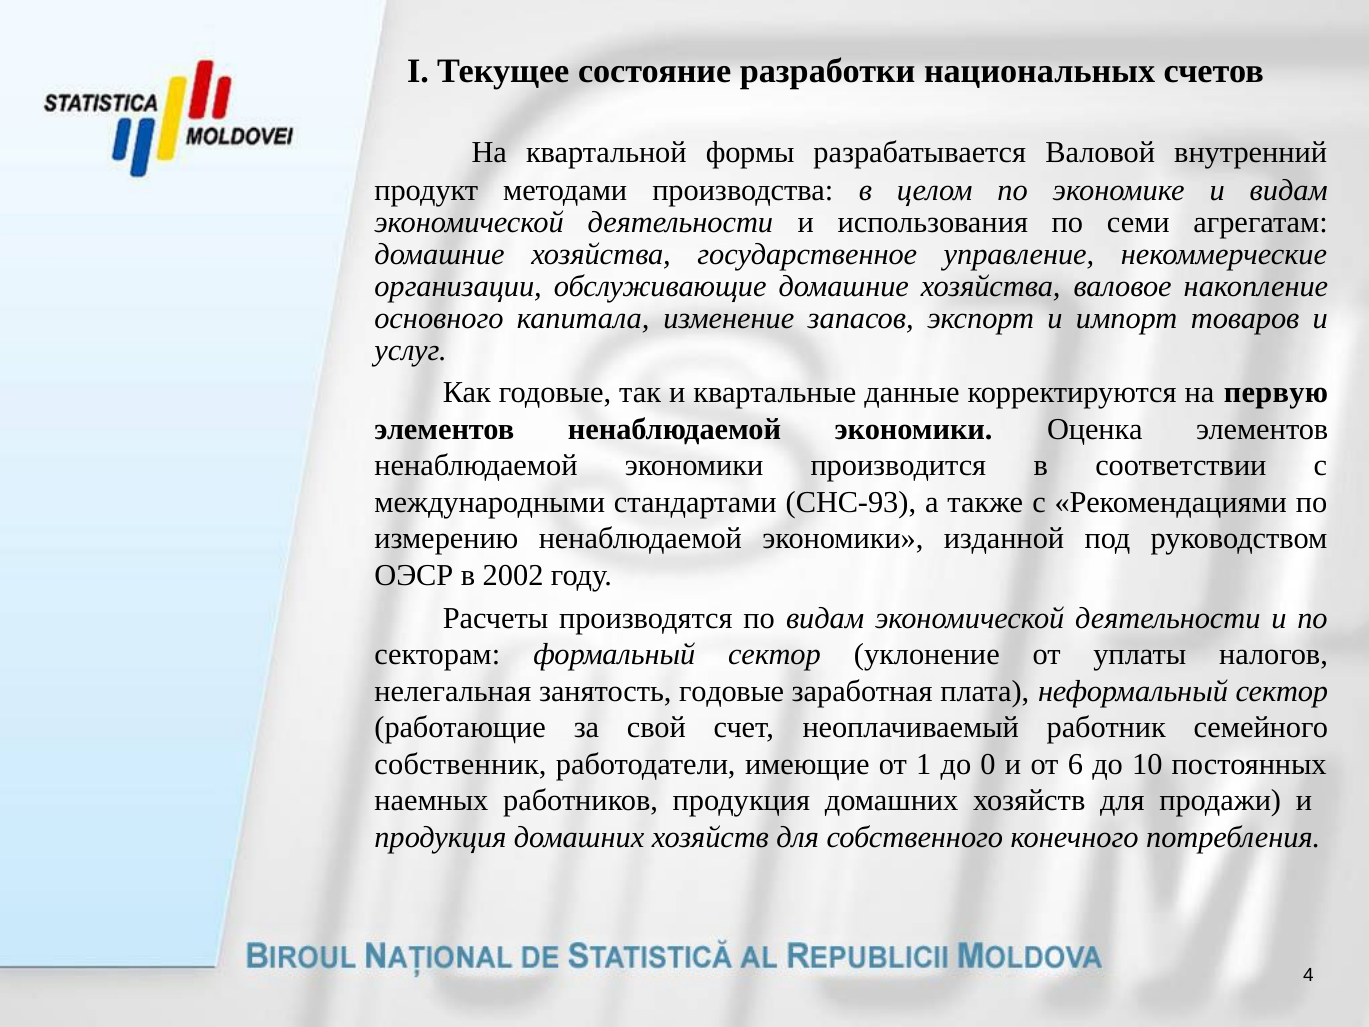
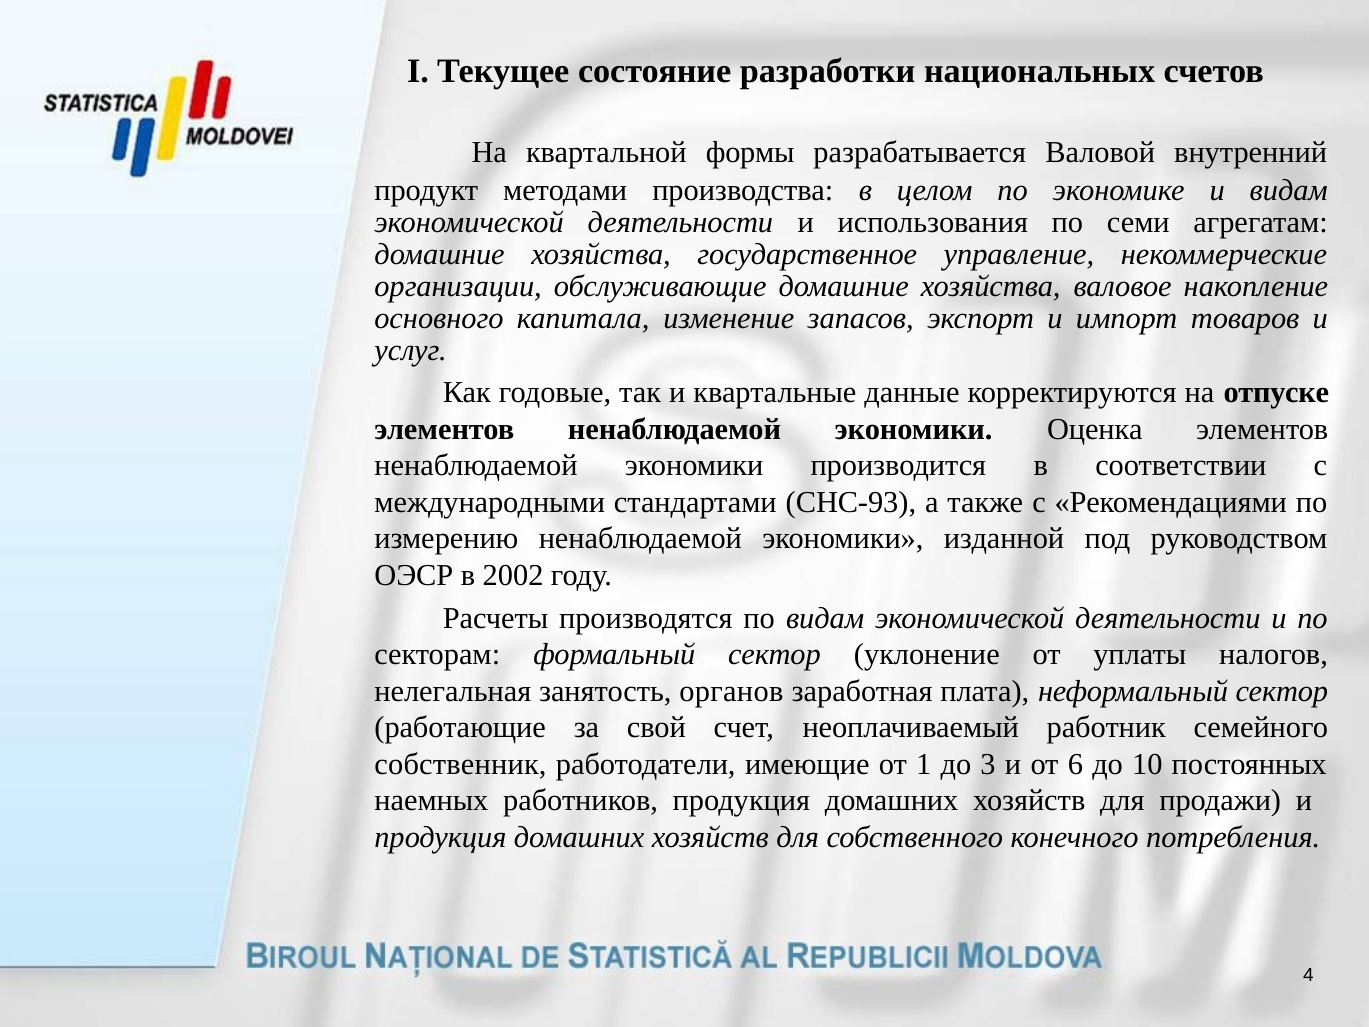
первую: первую -> отпуске
занятость годовые: годовые -> органов
0: 0 -> 3
